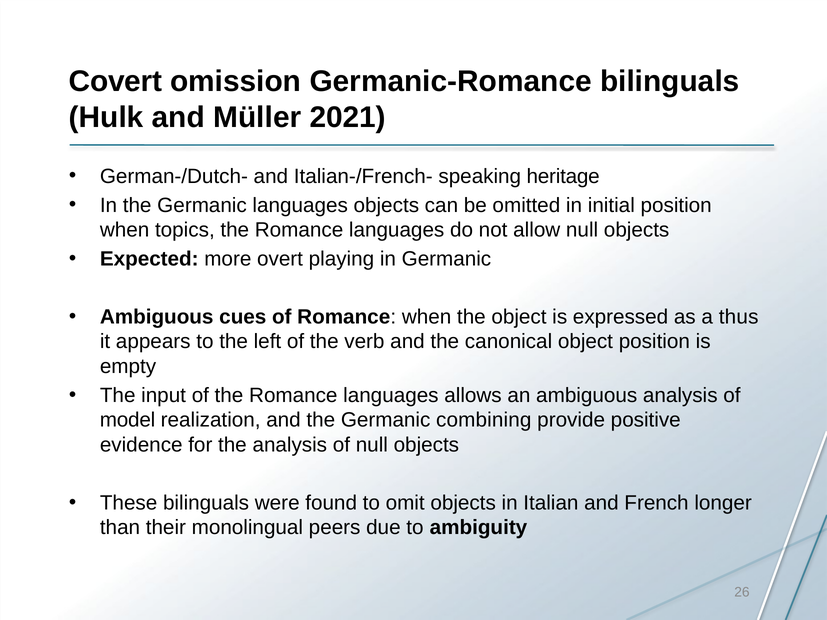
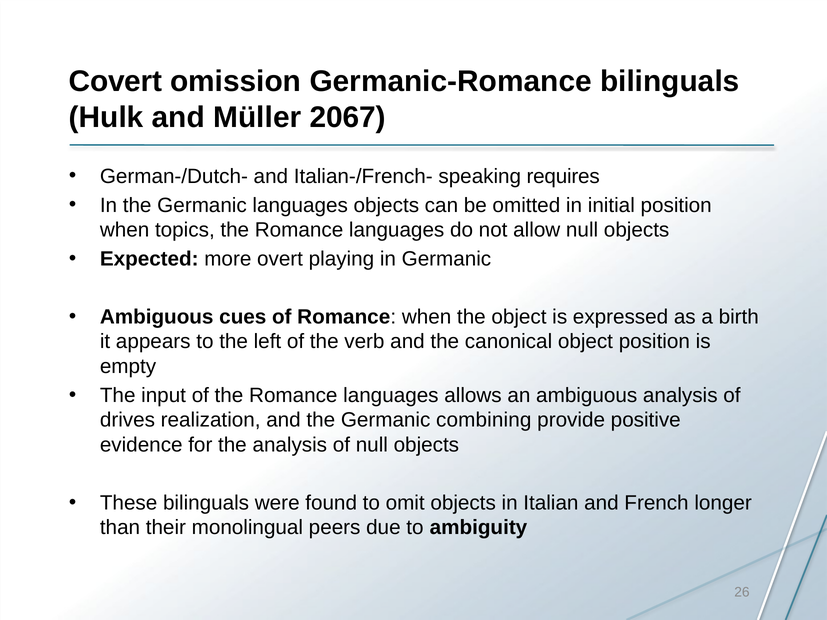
2021: 2021 -> 2067
heritage: heritage -> requires
thus: thus -> birth
model: model -> drives
